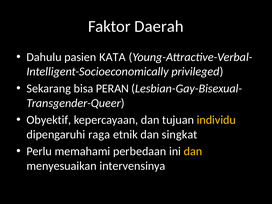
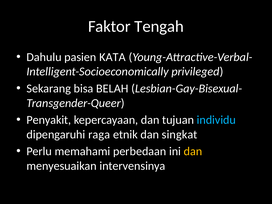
Daerah: Daerah -> Tengah
PERAN: PERAN -> BELAH
Obyektif: Obyektif -> Penyakit
individu colour: yellow -> light blue
